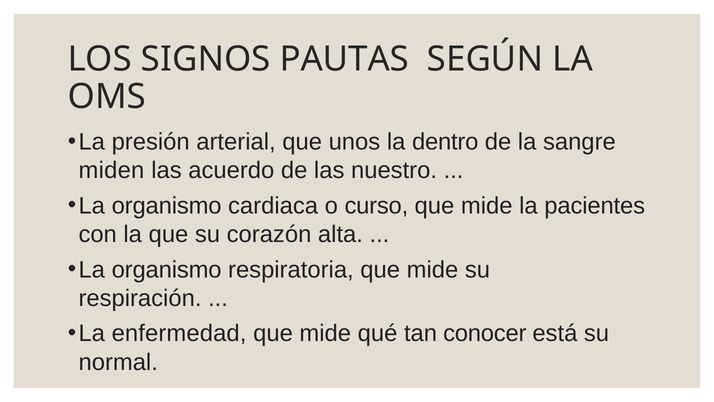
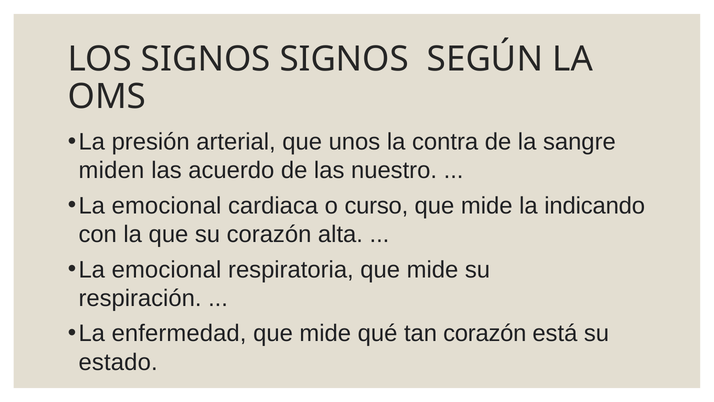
SIGNOS PAUTAS: PAUTAS -> SIGNOS
dentro: dentro -> contra
organismo at (167, 206): organismo -> emocional
pacientes: pacientes -> indicando
organismo at (167, 269): organismo -> emocional
tan conocer: conocer -> corazón
normal: normal -> estado
